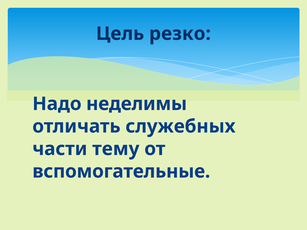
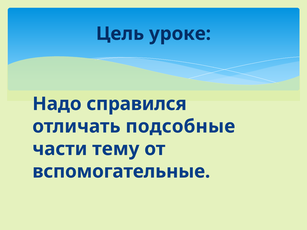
резко: резко -> уроке
неделимы: неделимы -> справился
служебных: служебных -> подсобные
